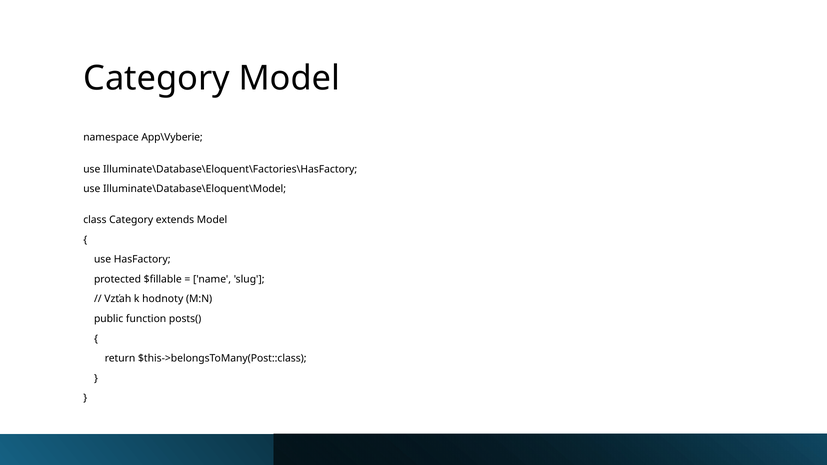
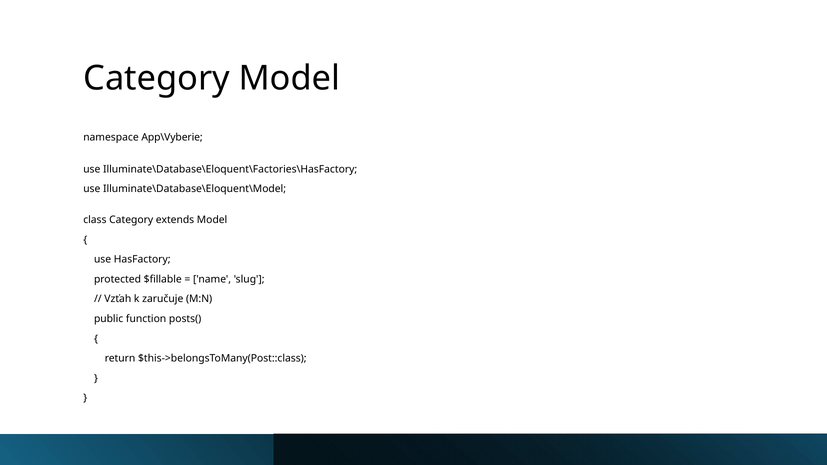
hodnoty: hodnoty -> zaručuje
